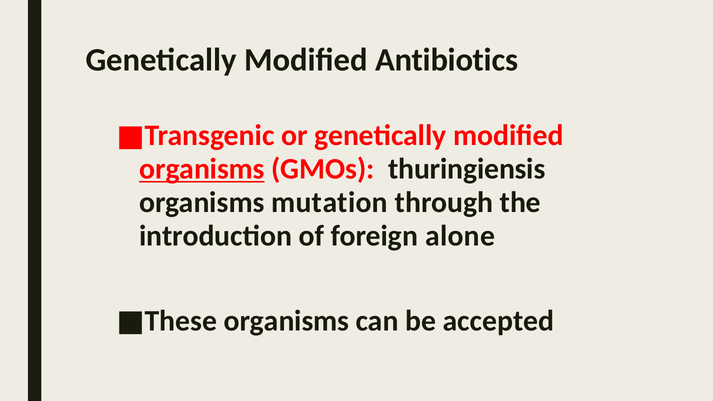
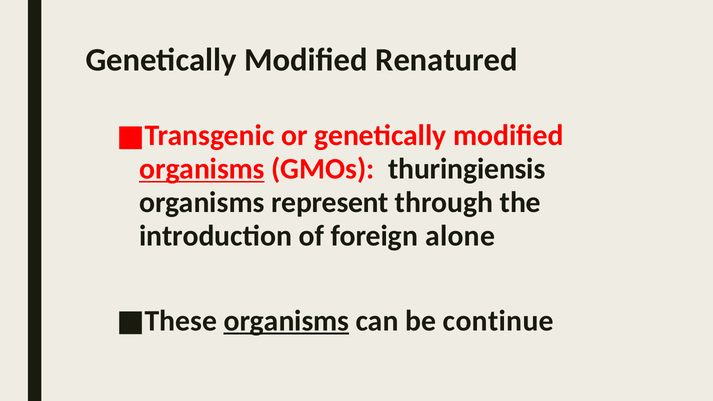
Antibiotics: Antibiotics -> Renatured
mutation: mutation -> represent
organisms at (286, 321) underline: none -> present
accepted: accepted -> continue
